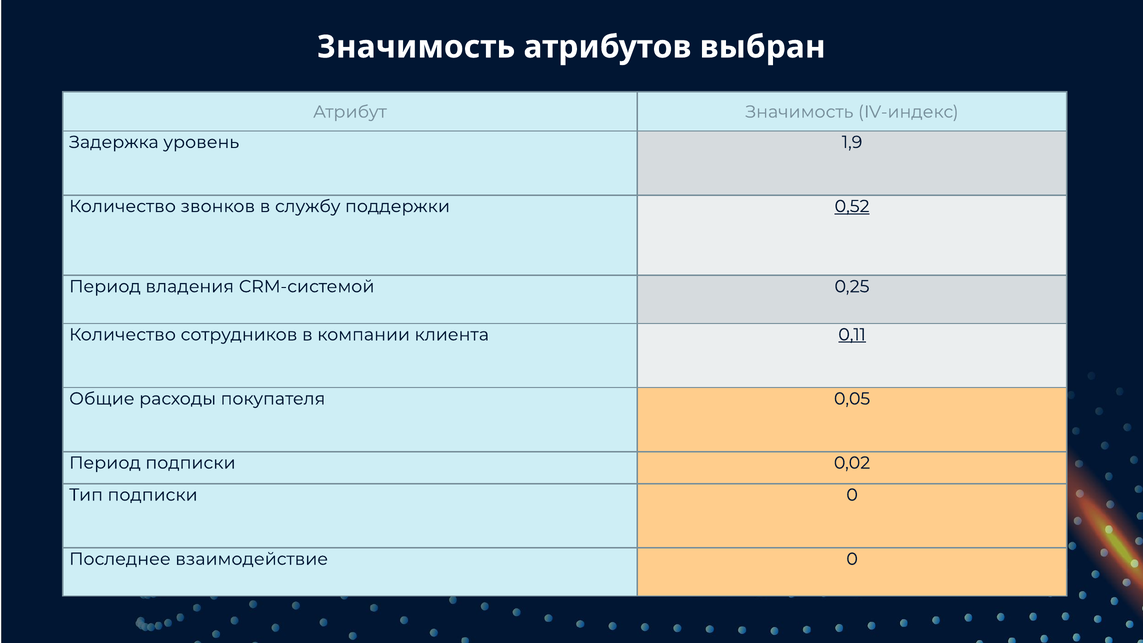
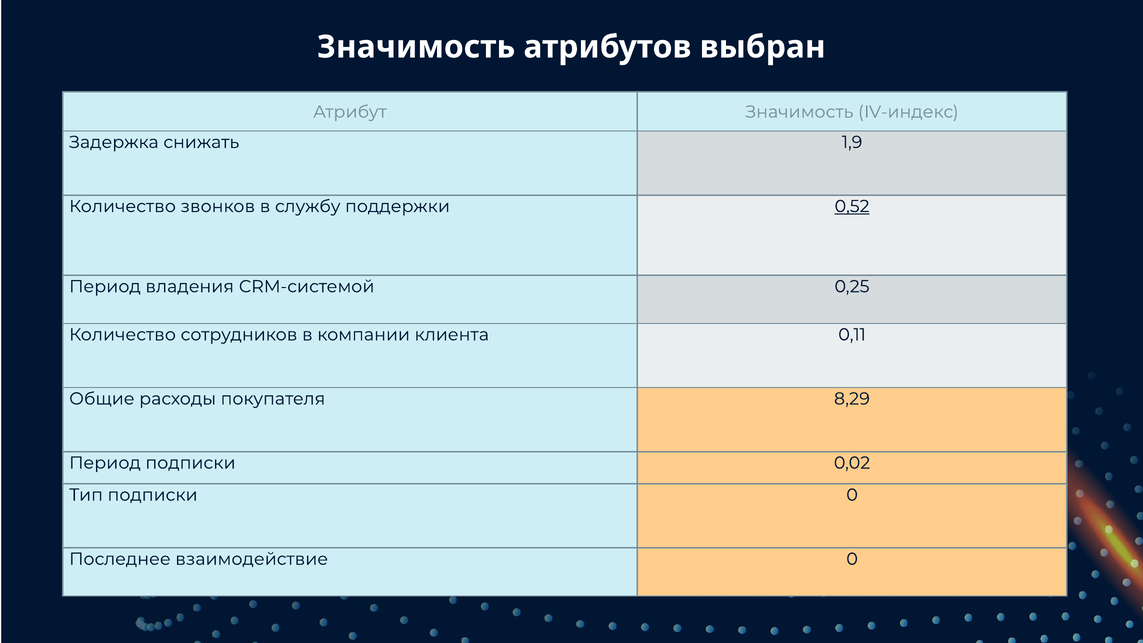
уровень: уровень -> снижать
0,11 underline: present -> none
0,05: 0,05 -> 8,29
